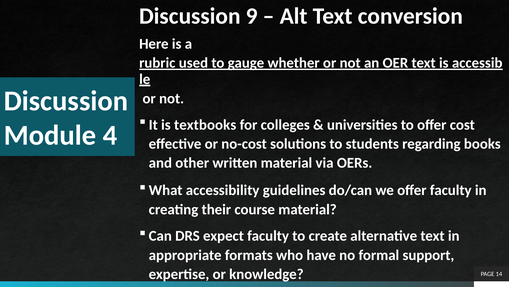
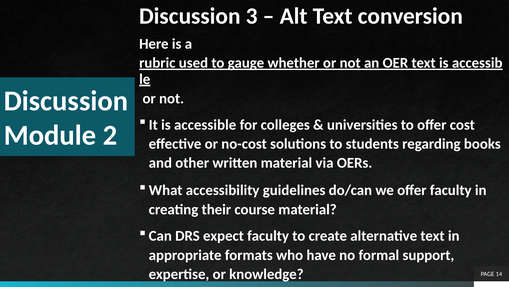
9: 9 -> 3
textbooks: textbooks -> accessible
4: 4 -> 2
